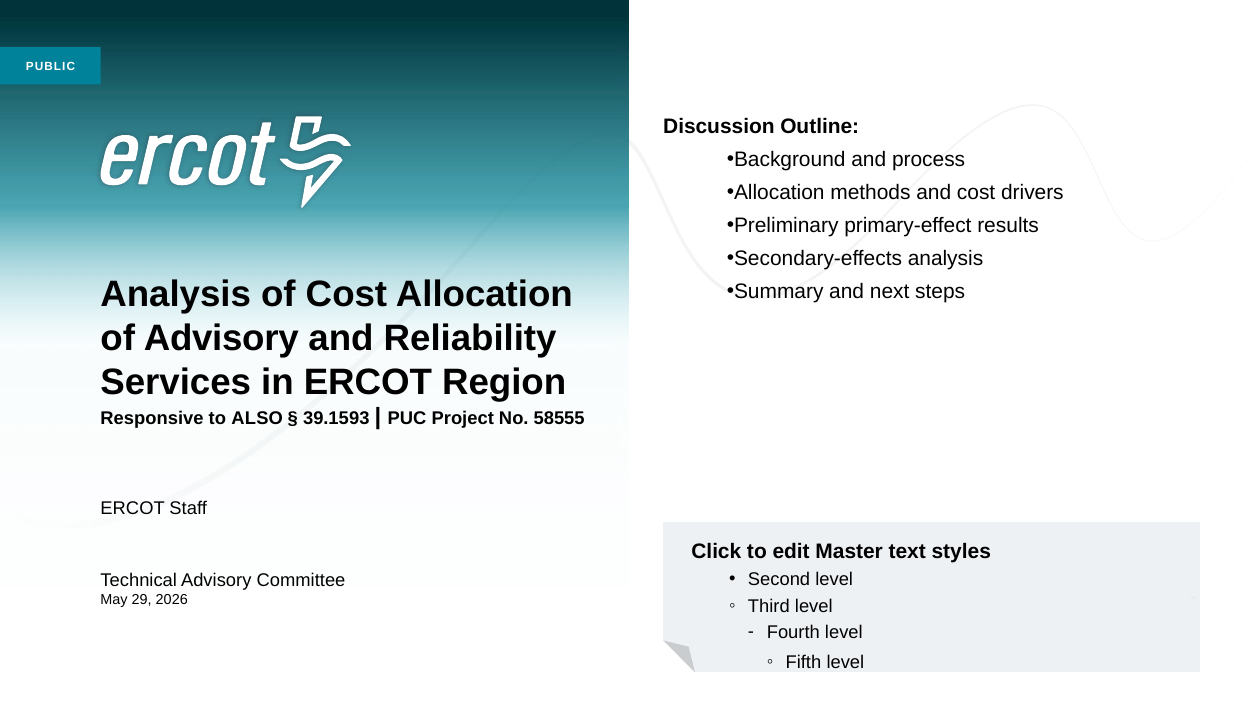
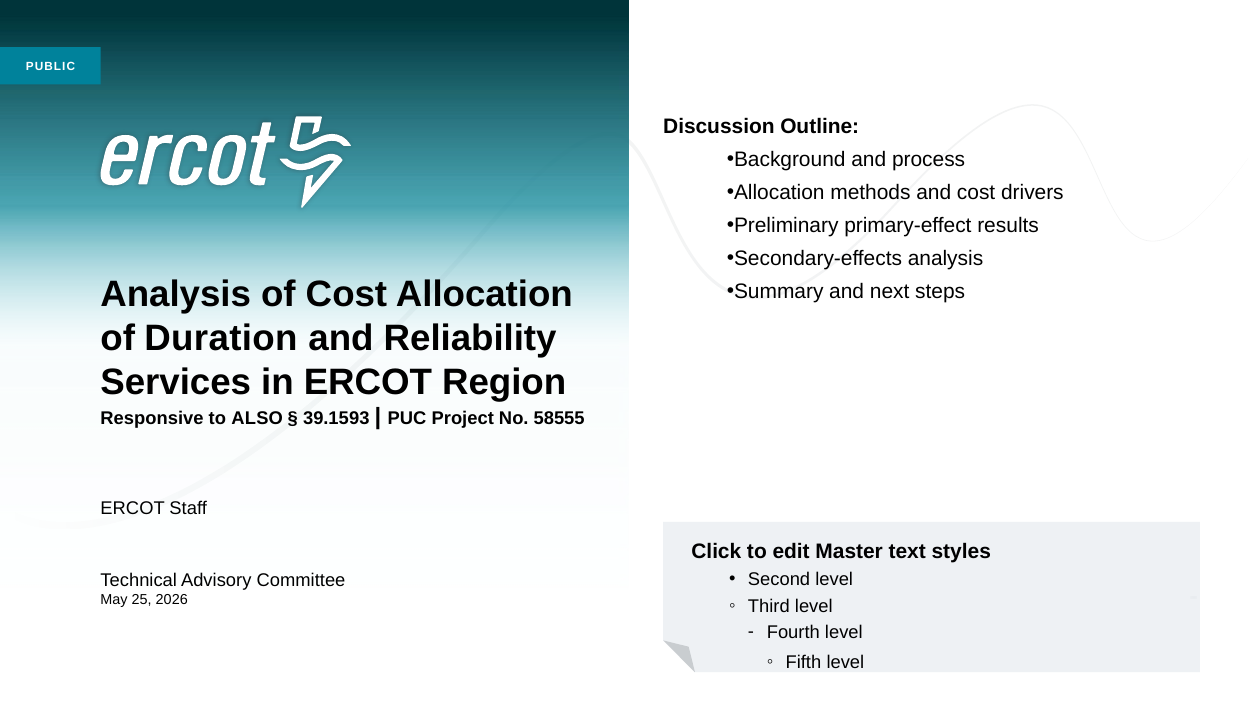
of Advisory: Advisory -> Duration
29: 29 -> 25
